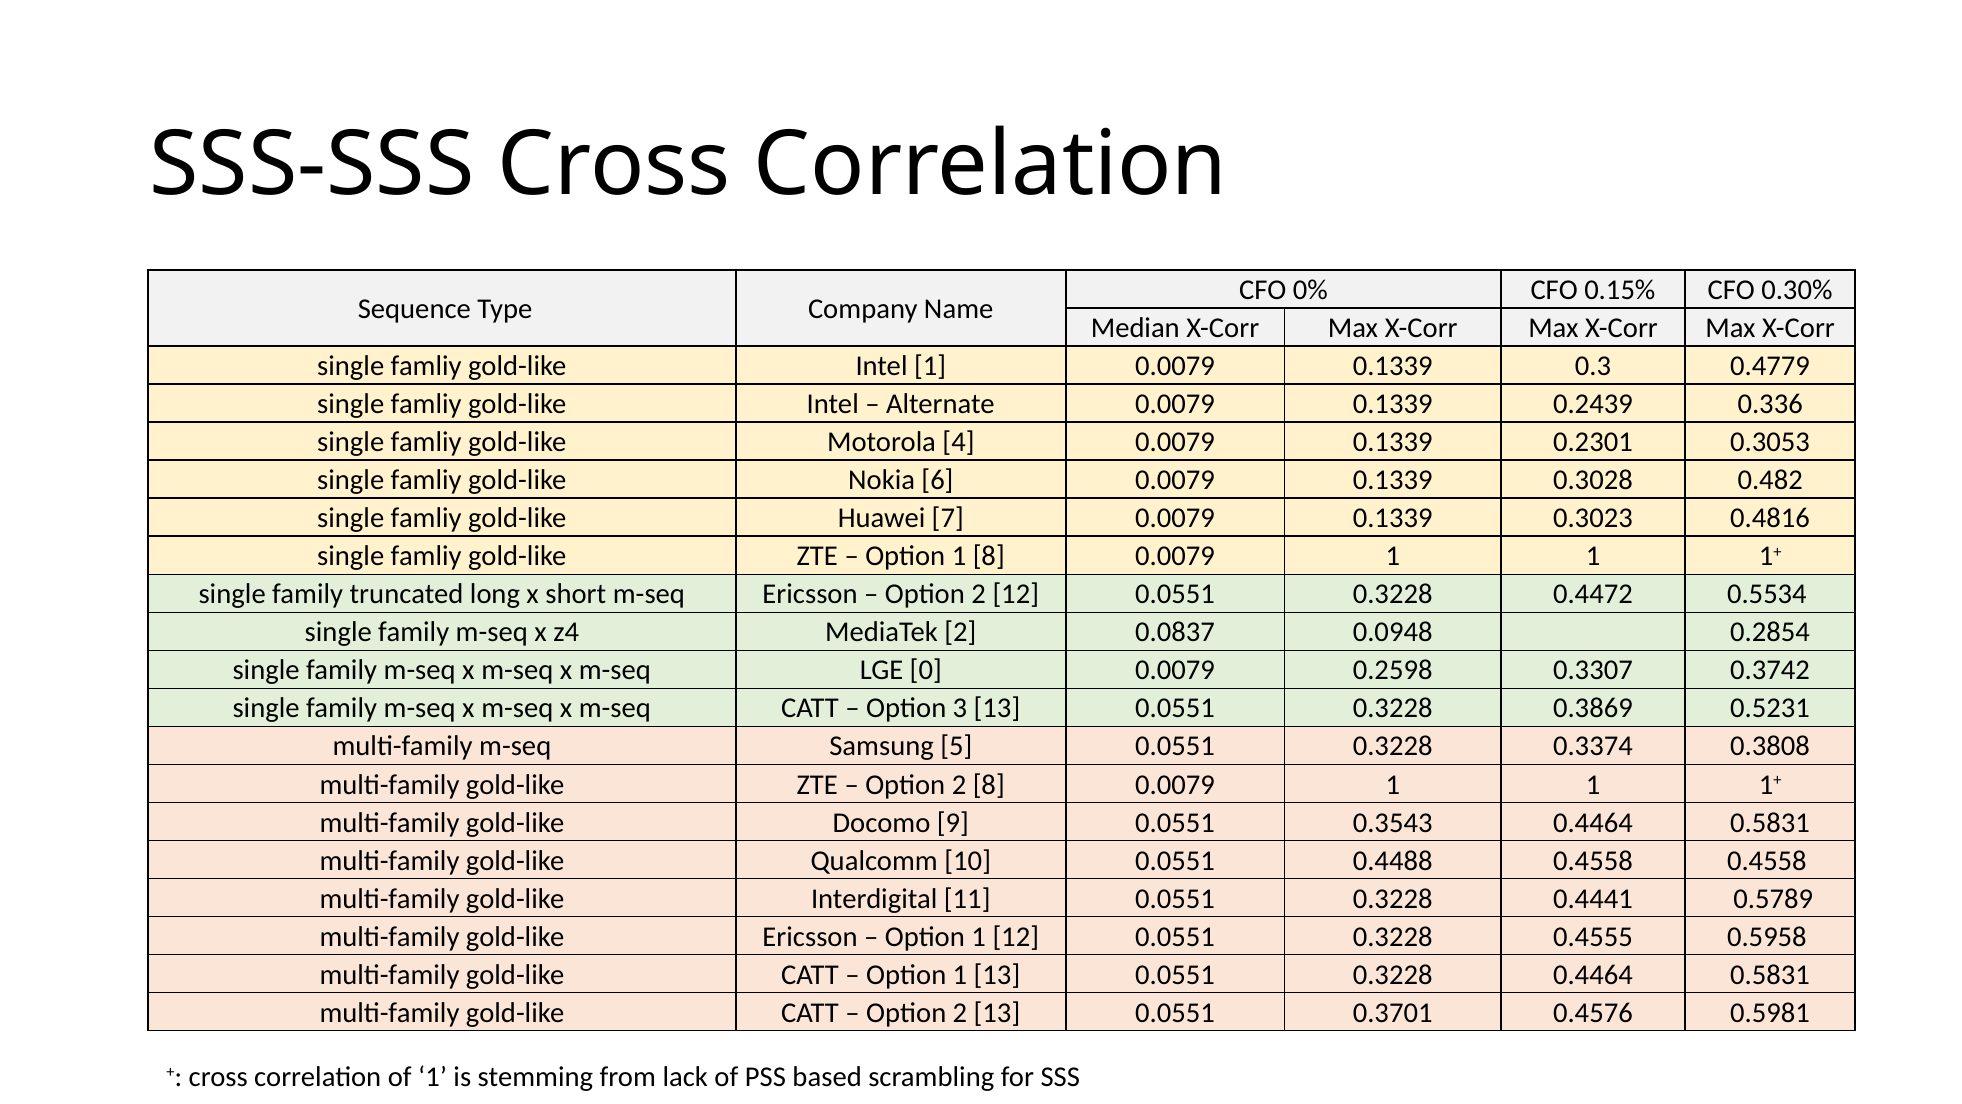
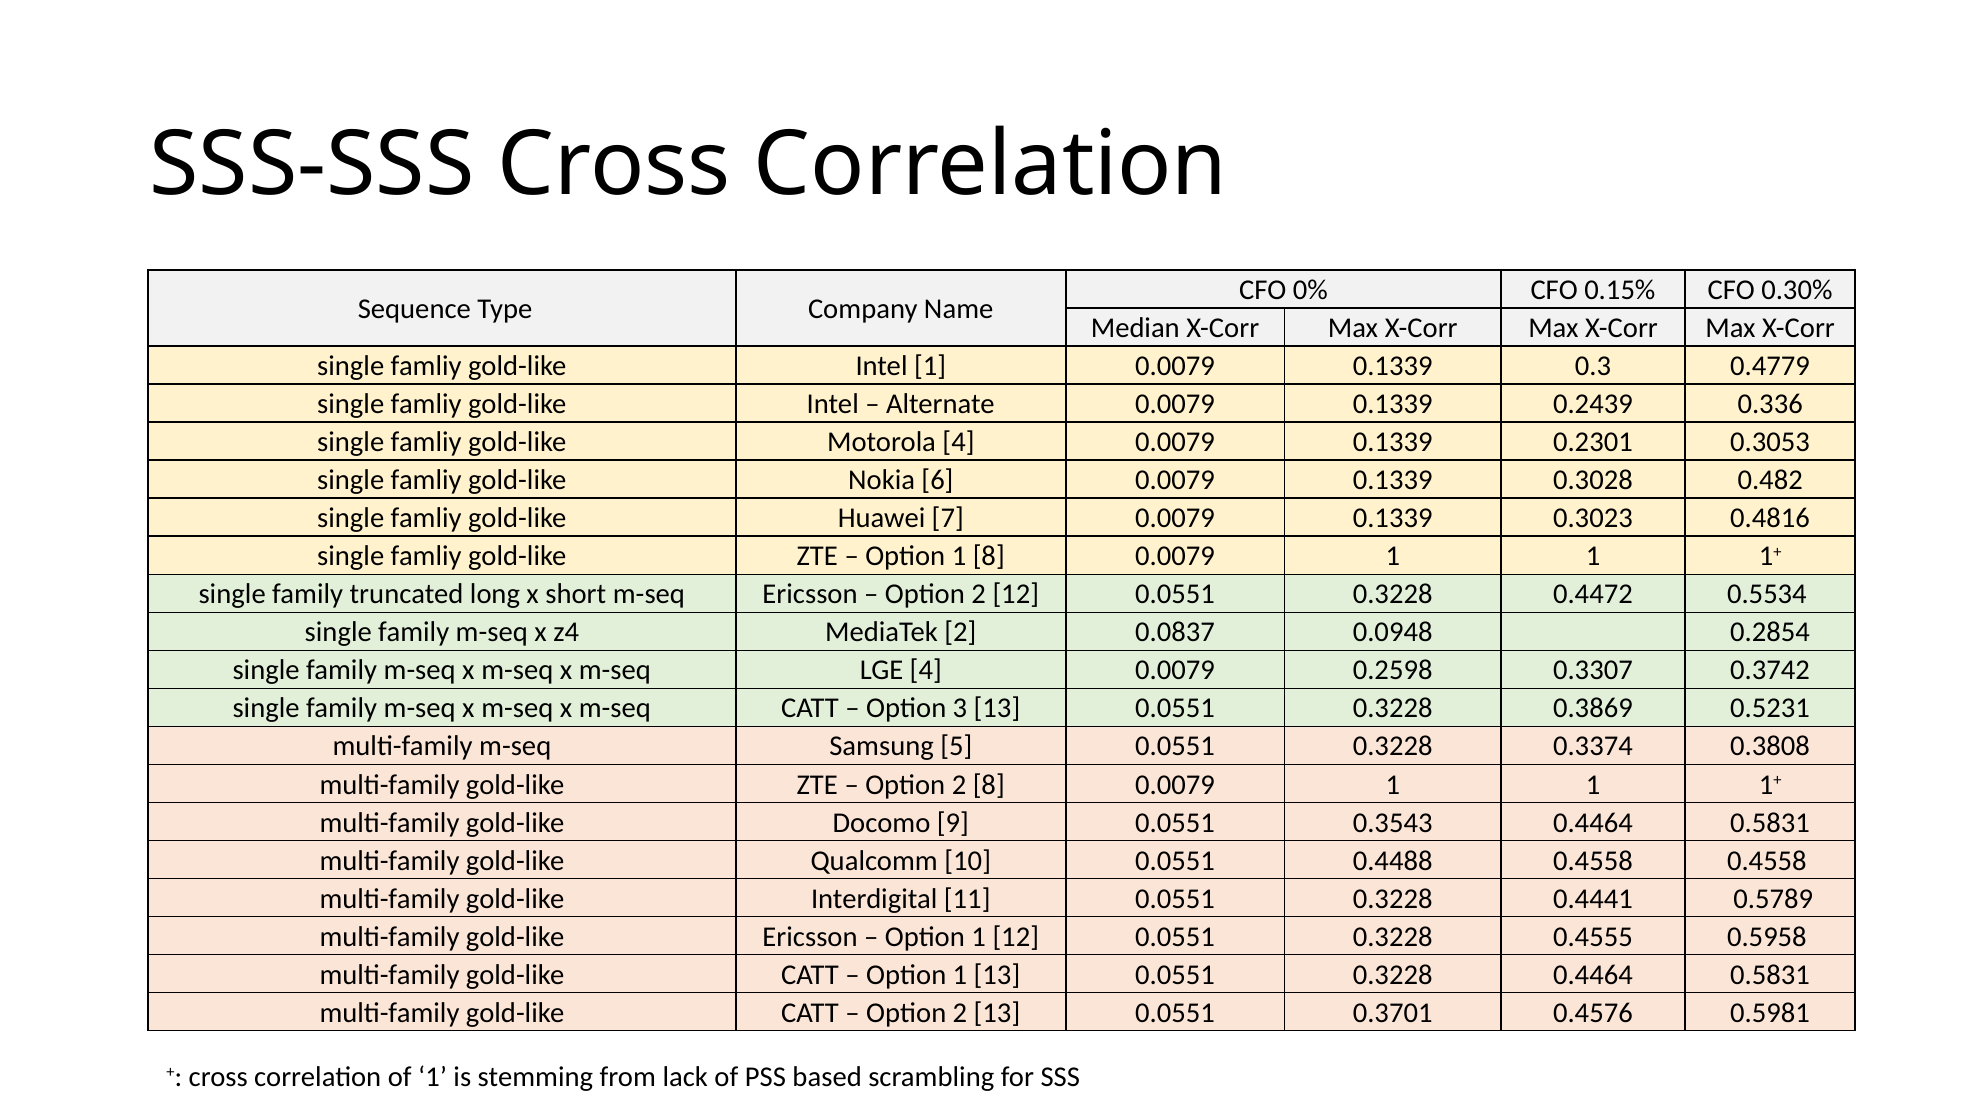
LGE 0: 0 -> 4
